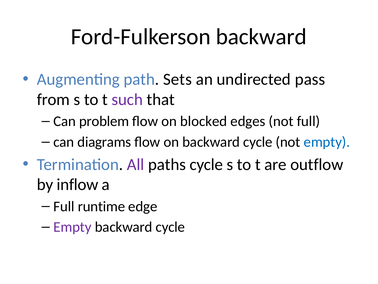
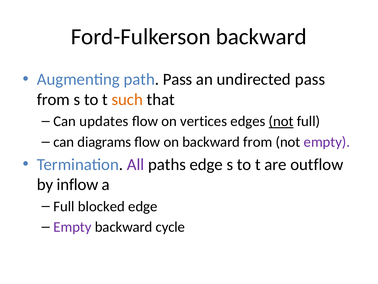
path Sets: Sets -> Pass
such colour: purple -> orange
problem: problem -> updates
blocked: blocked -> vertices
not at (281, 121) underline: none -> present
on backward cycle: cycle -> from
empty at (327, 142) colour: blue -> purple
paths cycle: cycle -> edge
runtime: runtime -> blocked
